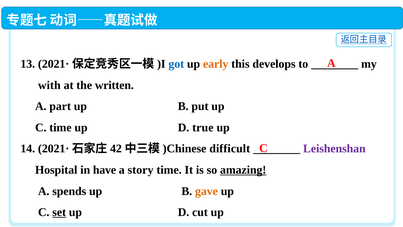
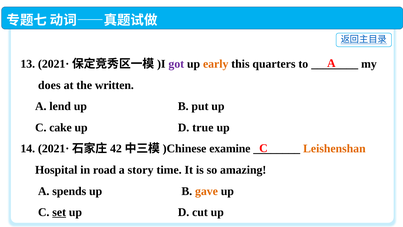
got colour: blue -> purple
develops: develops -> quarters
with: with -> does
part: part -> lend
C time: time -> cake
difficult: difficult -> examine
Leishenshan colour: purple -> orange
have: have -> road
amazing underline: present -> none
